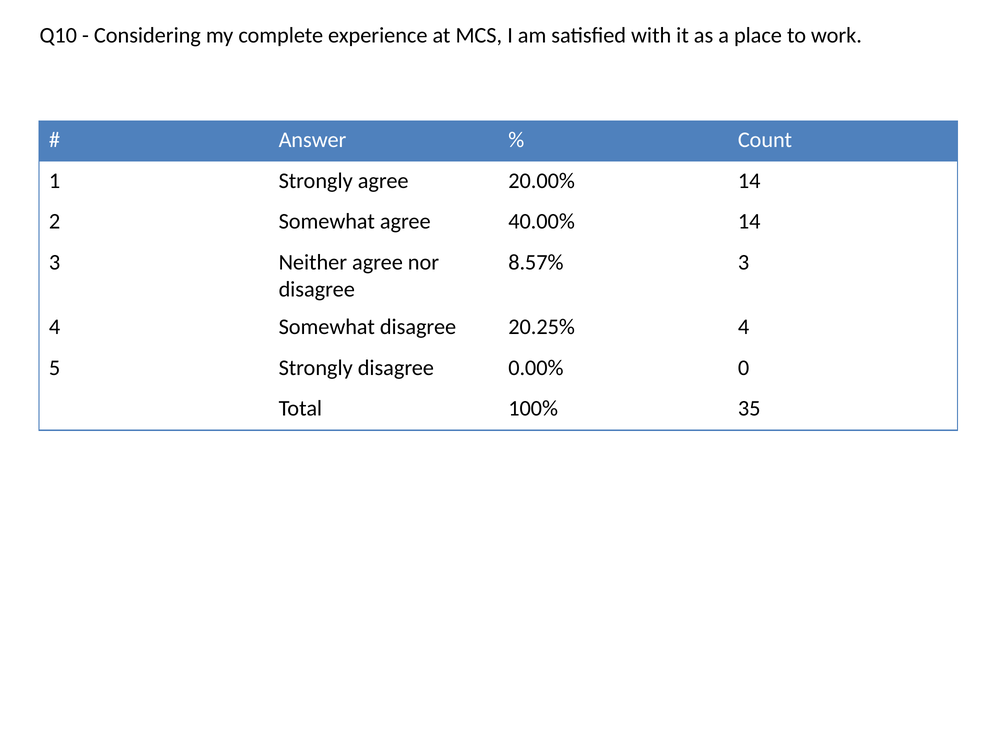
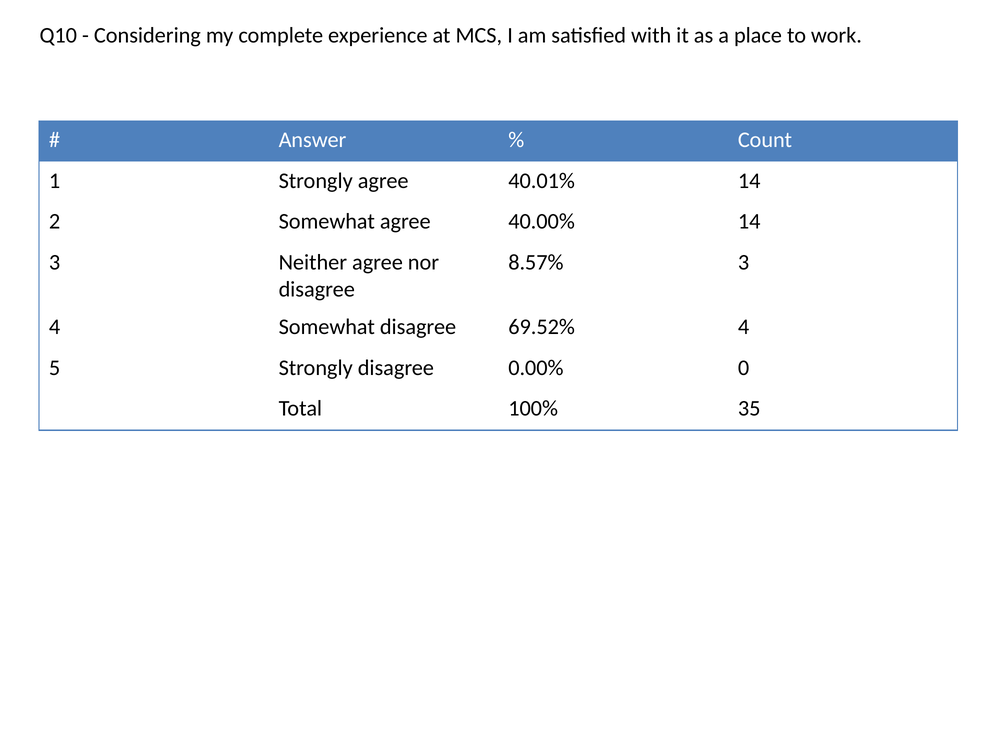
20.00%: 20.00% -> 40.01%
20.25%: 20.25% -> 69.52%
